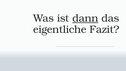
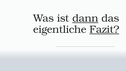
Fazit underline: none -> present
